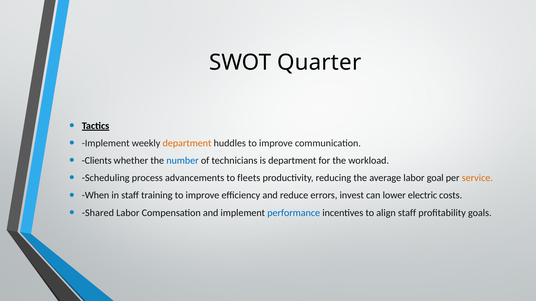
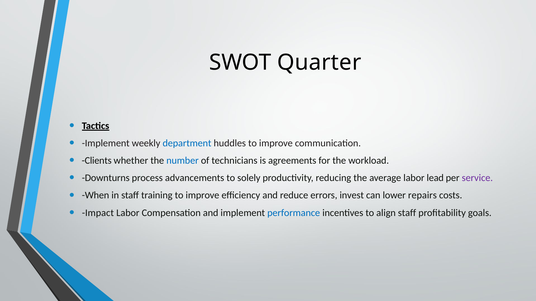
department at (187, 143) colour: orange -> blue
is department: department -> agreements
Scheduling: Scheduling -> Downturns
fleets: fleets -> solely
goal: goal -> lead
service colour: orange -> purple
electric: electric -> repairs
Shared: Shared -> Impact
